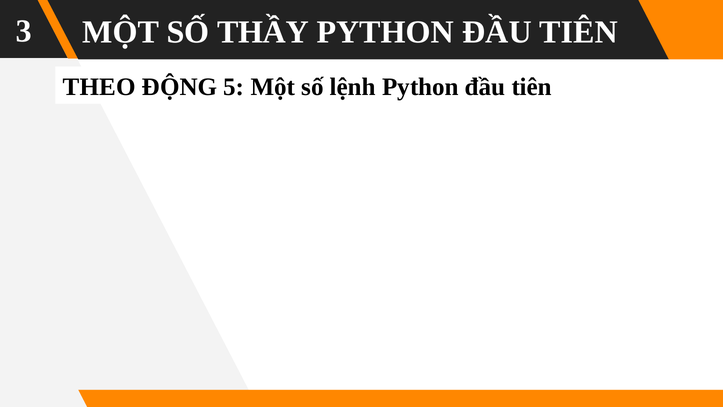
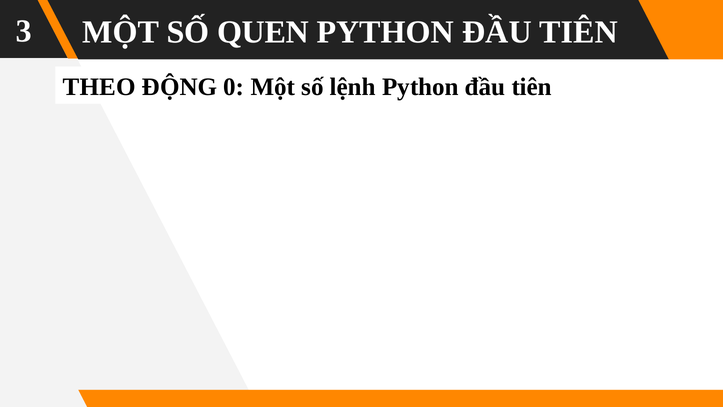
THẦY: THẦY -> QUEN
5: 5 -> 0
